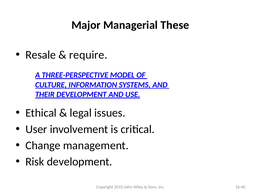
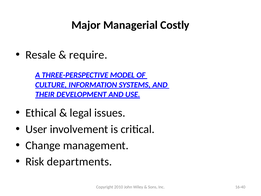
These: These -> Costly
Risk development: development -> departments
